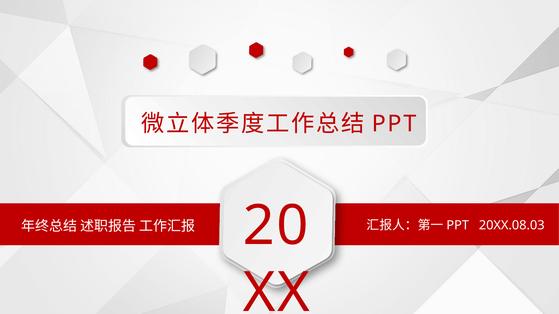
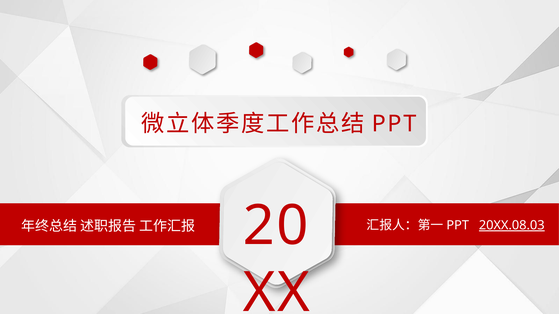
20XX.08.03 underline: none -> present
